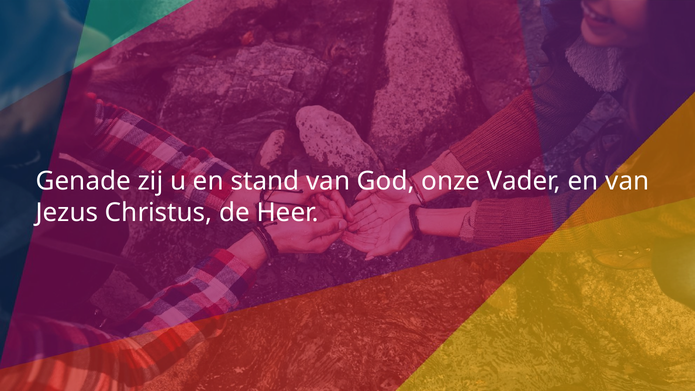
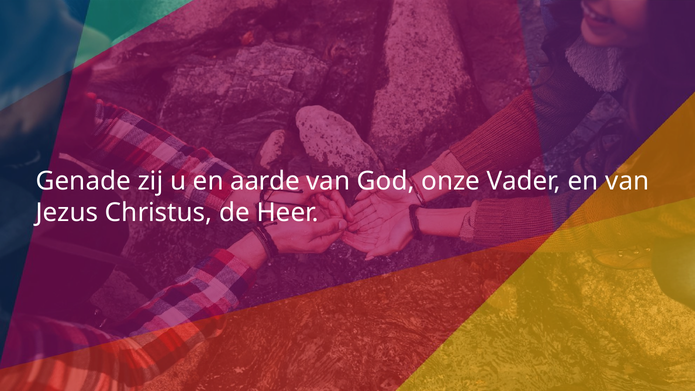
stand: stand -> aarde
